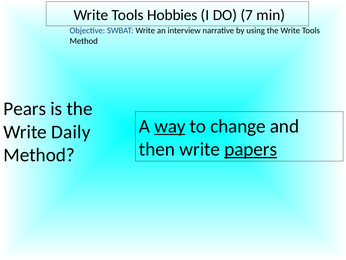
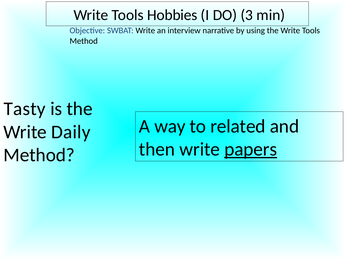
7: 7 -> 3
Pears: Pears -> Tasty
way underline: present -> none
change: change -> related
